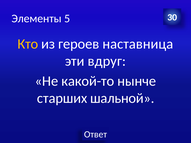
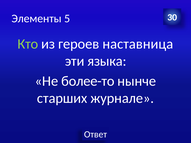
Кто colour: yellow -> light green
вдруг: вдруг -> языка
какой-то: какой-то -> более-то
шальной: шальной -> журнале
